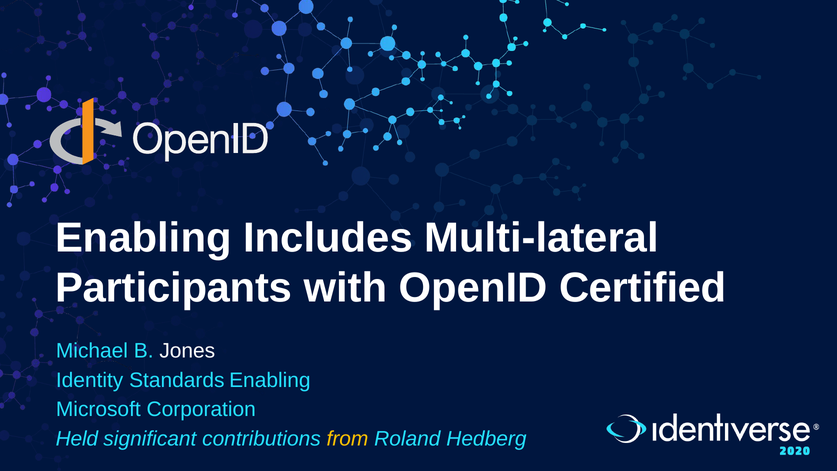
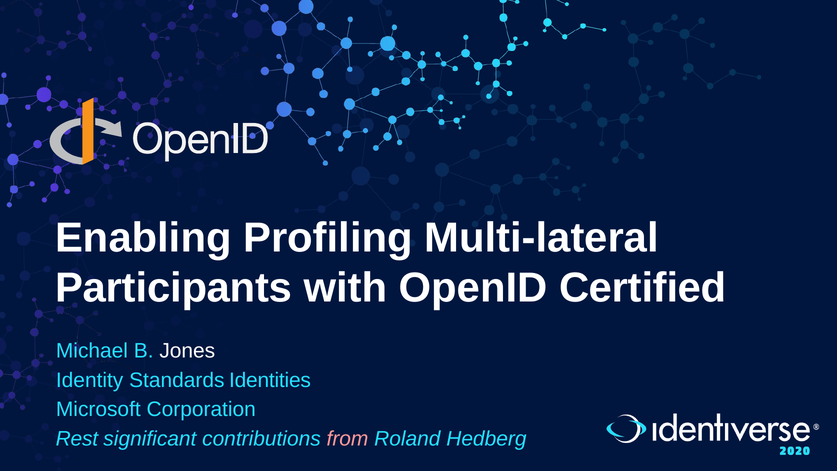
Includes: Includes -> Profiling
Standards Enabling: Enabling -> Identities
Held: Held -> Rest
from colour: yellow -> pink
